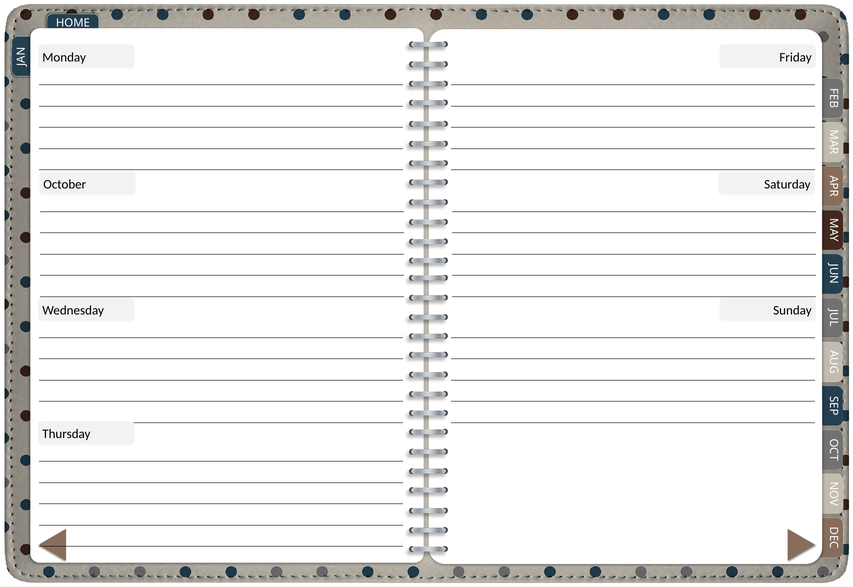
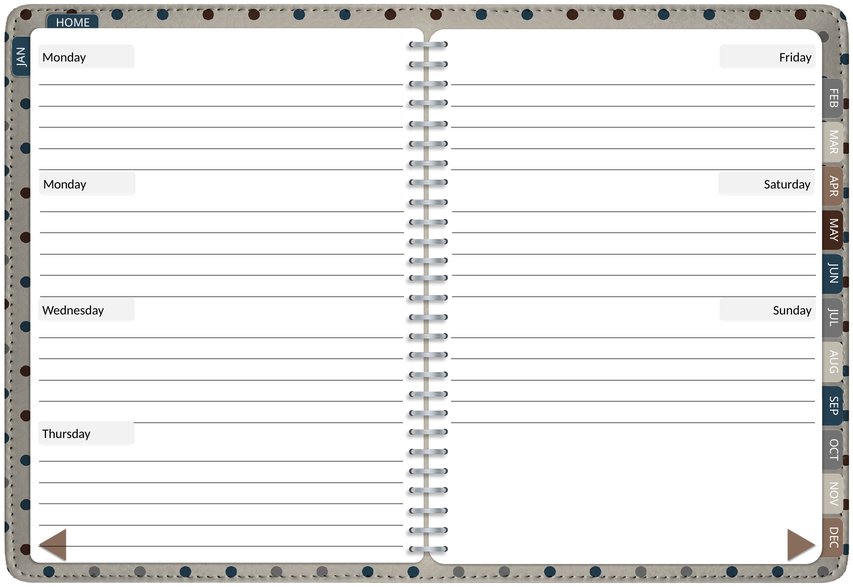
October at (65, 184): October -> Monday
